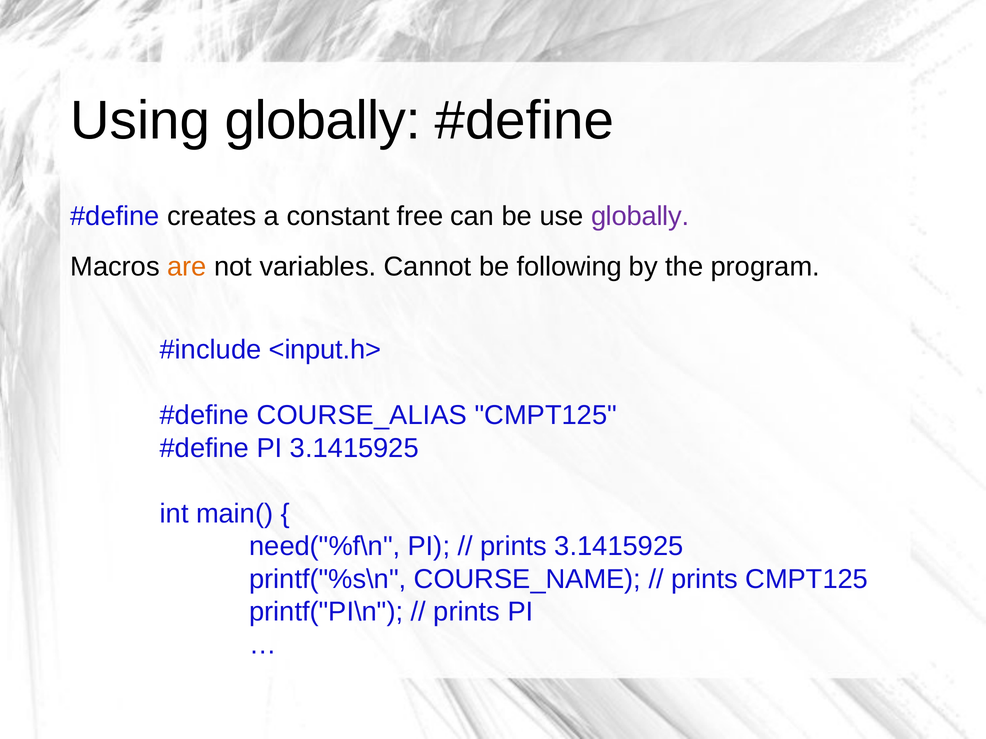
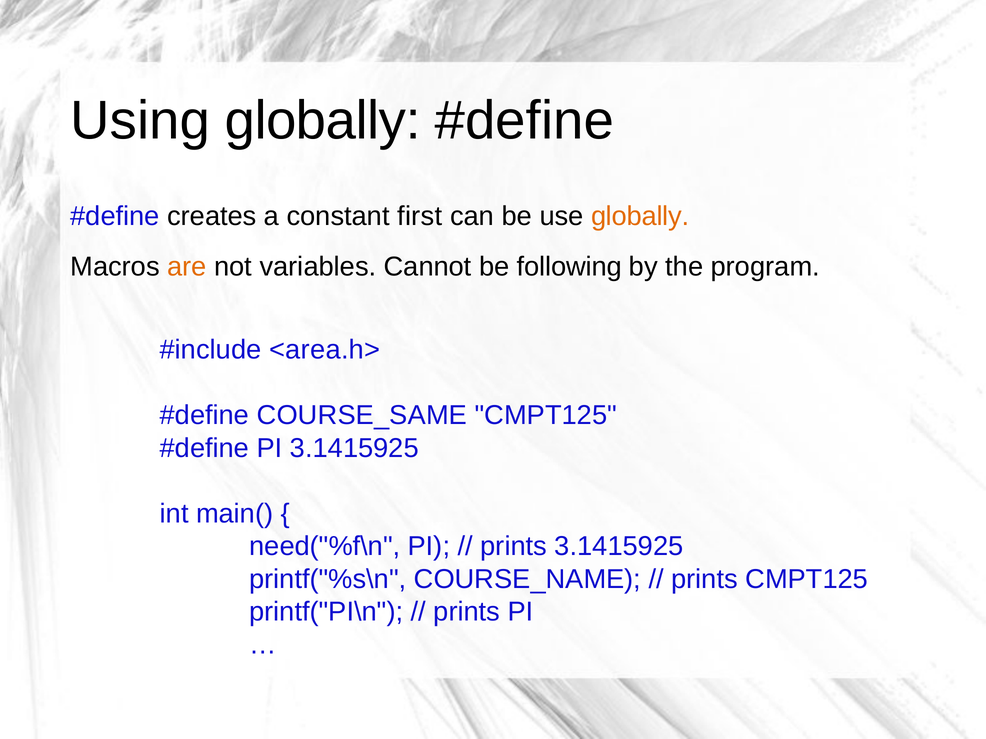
free: free -> first
globally at (640, 216) colour: purple -> orange
<input.h>: <input.h> -> <area.h>
COURSE_ALIAS: COURSE_ALIAS -> COURSE_SAME
